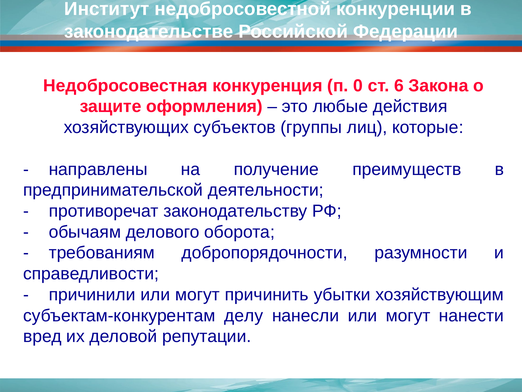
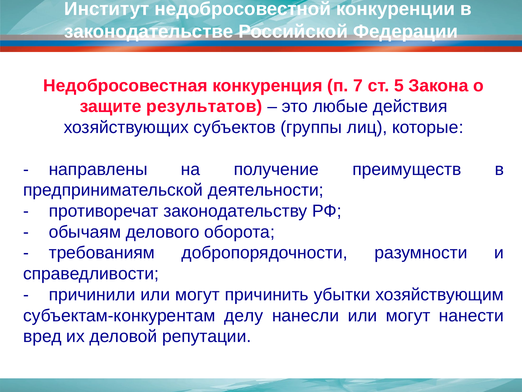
0: 0 -> 7
6: 6 -> 5
оформления: оформления -> результатов
